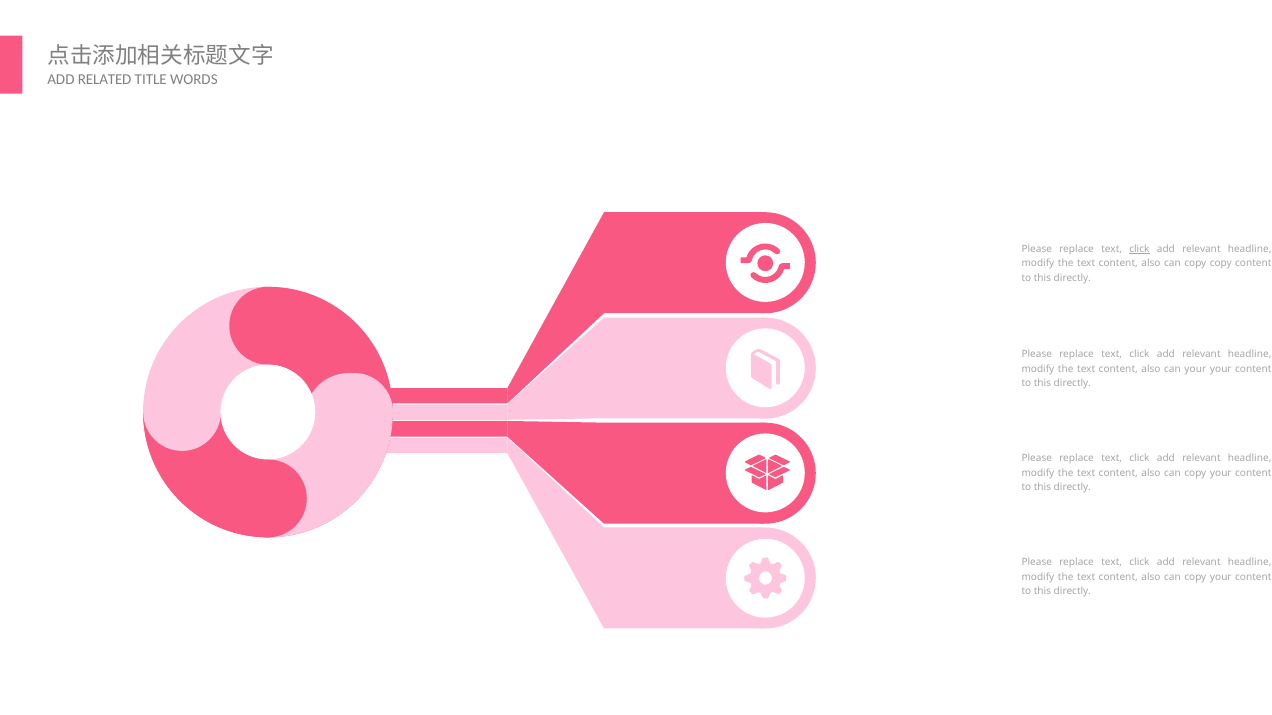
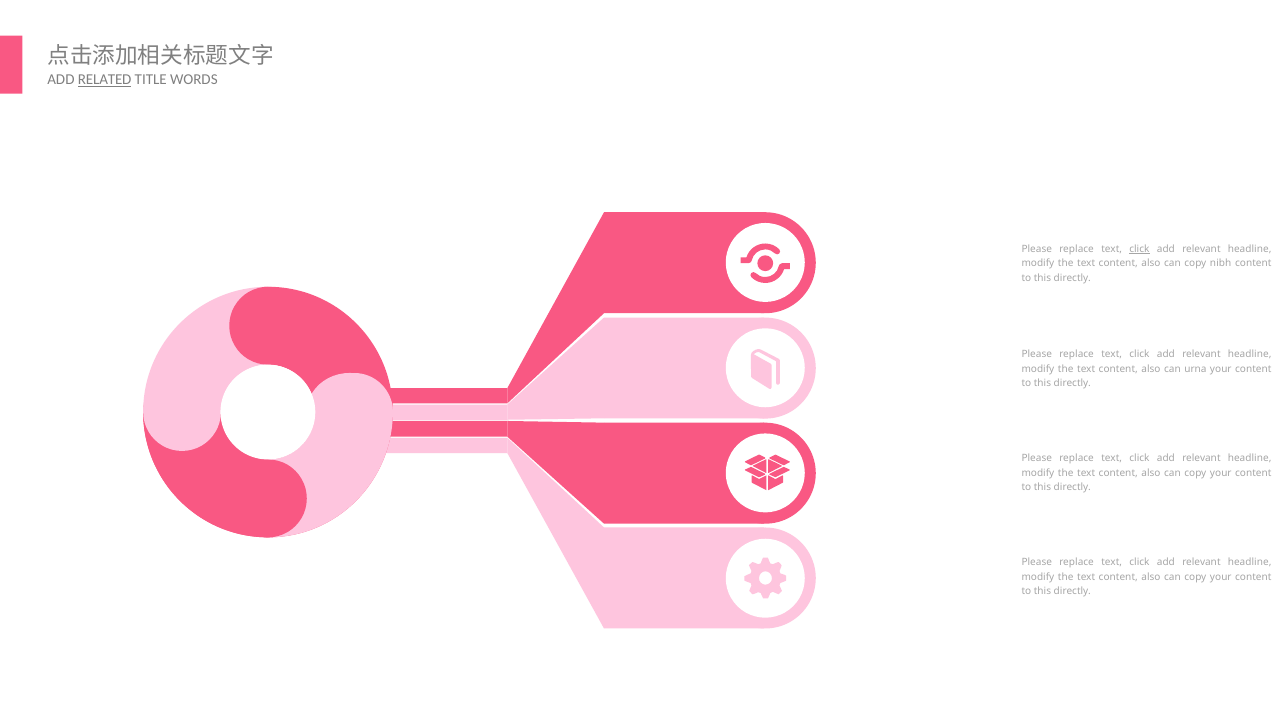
RELATED underline: none -> present
copy copy: copy -> nibh
can your: your -> urna
